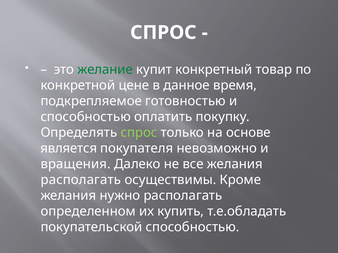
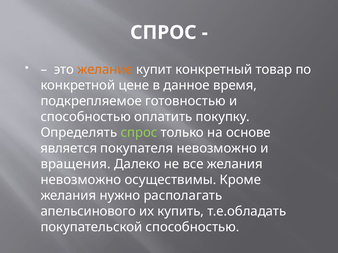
желание colour: green -> orange
располагать at (81, 180): располагать -> невозможно
определенном: определенном -> апельсинового
